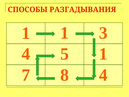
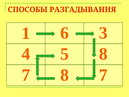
1 1: 1 -> 6
5 1: 1 -> 8
7 8 4: 4 -> 7
